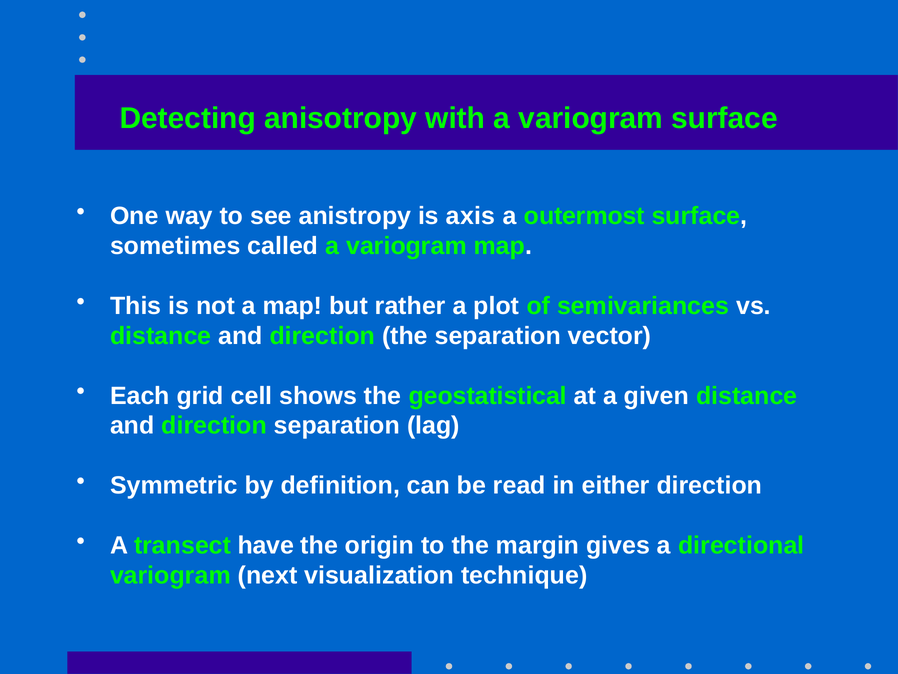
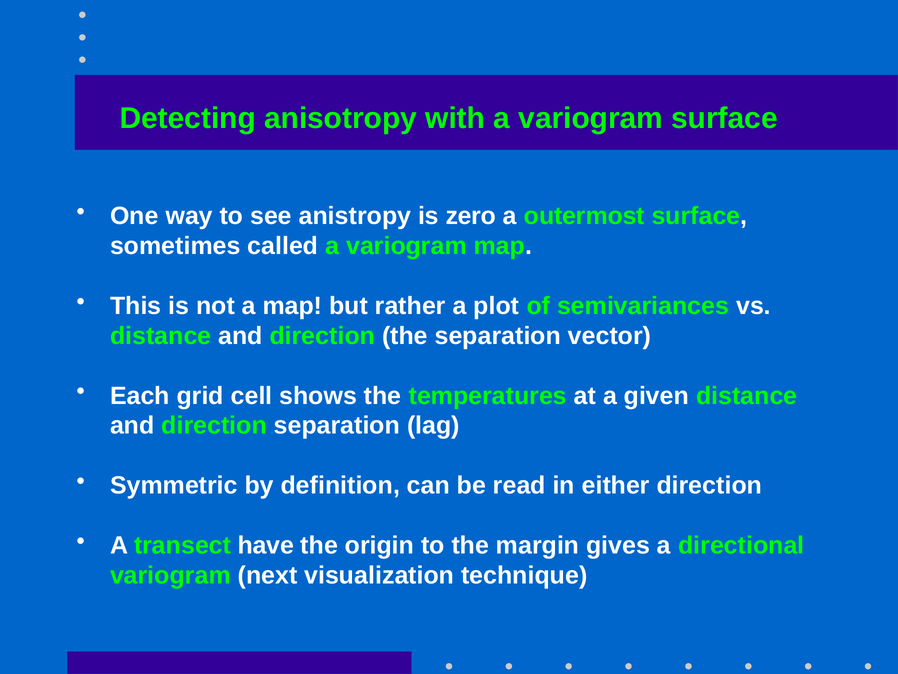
axis: axis -> zero
geostatistical: geostatistical -> temperatures
